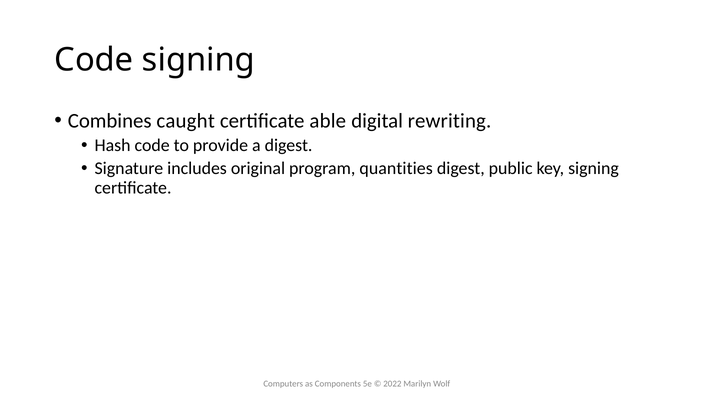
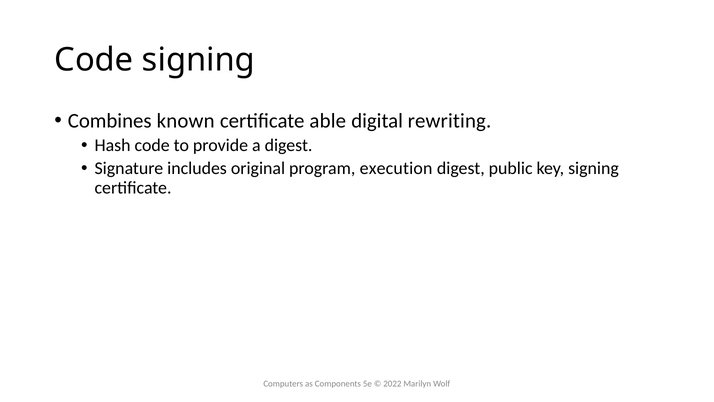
caught: caught -> known
quantities: quantities -> execution
